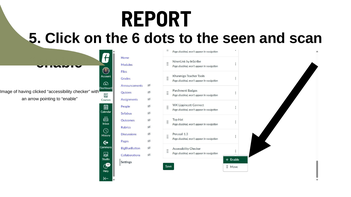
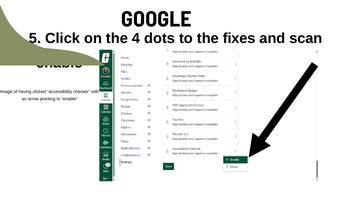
REPORT: REPORT -> GOOGLE
6: 6 -> 4
seen: seen -> fixes
